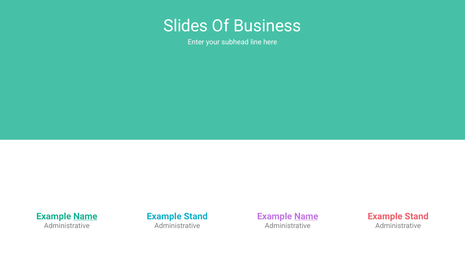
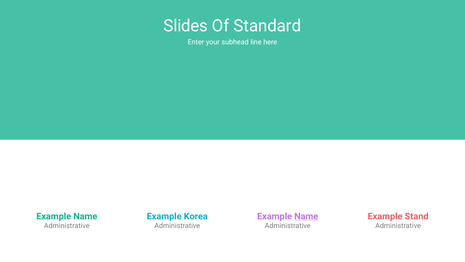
Business: Business -> Standard
Name at (85, 216) underline: present -> none
Stand at (196, 216): Stand -> Korea
